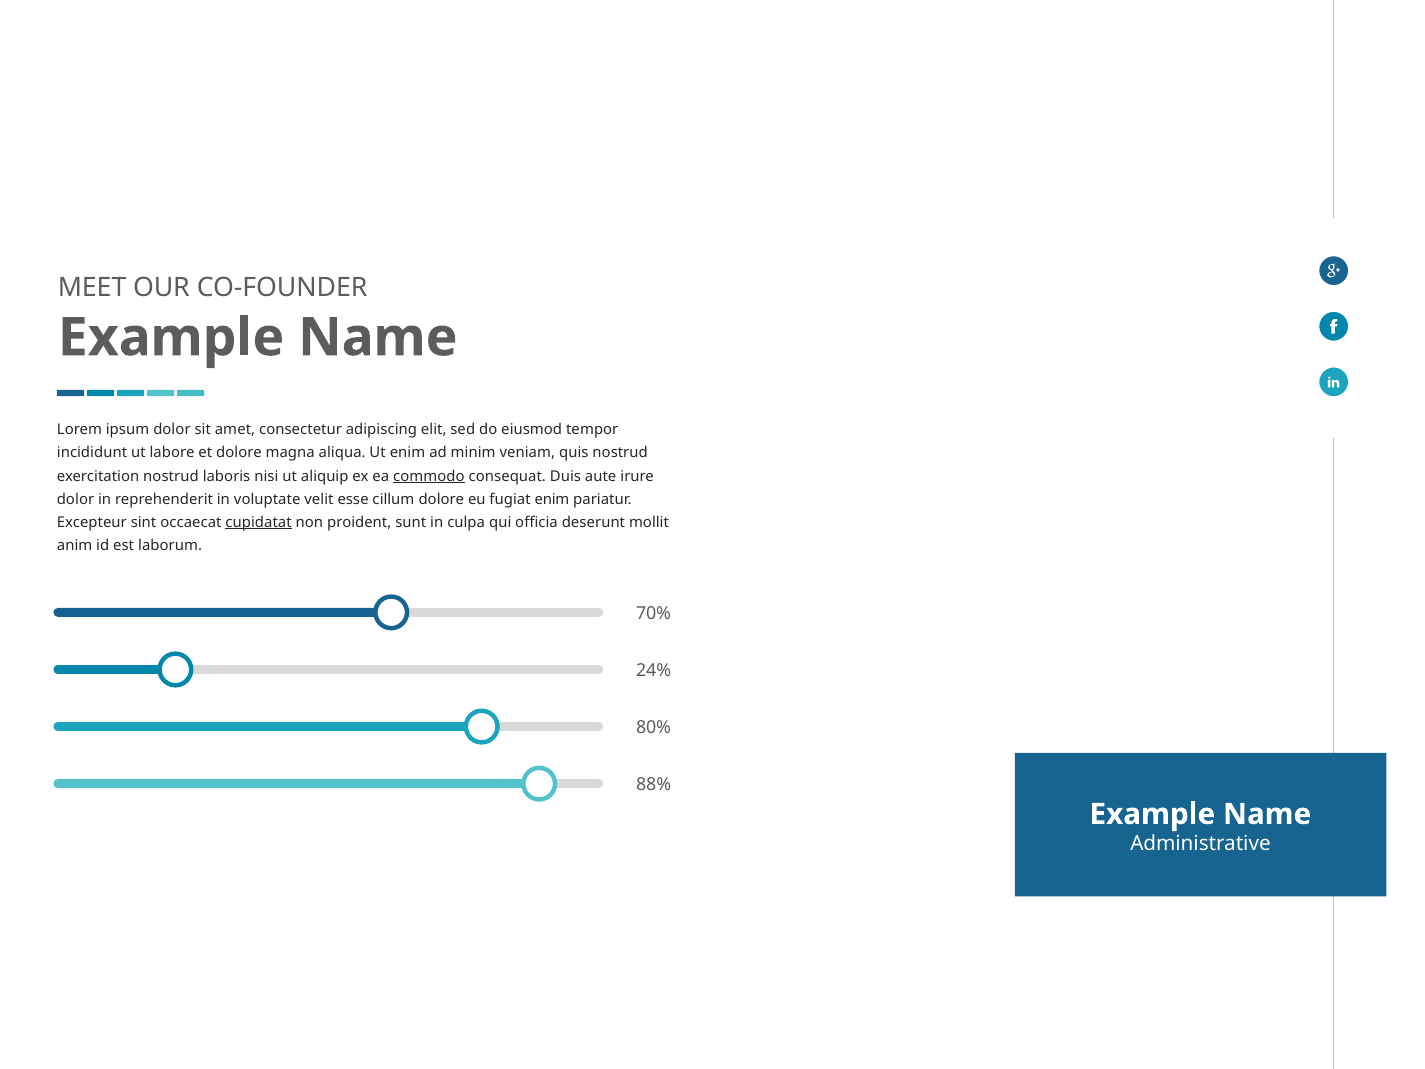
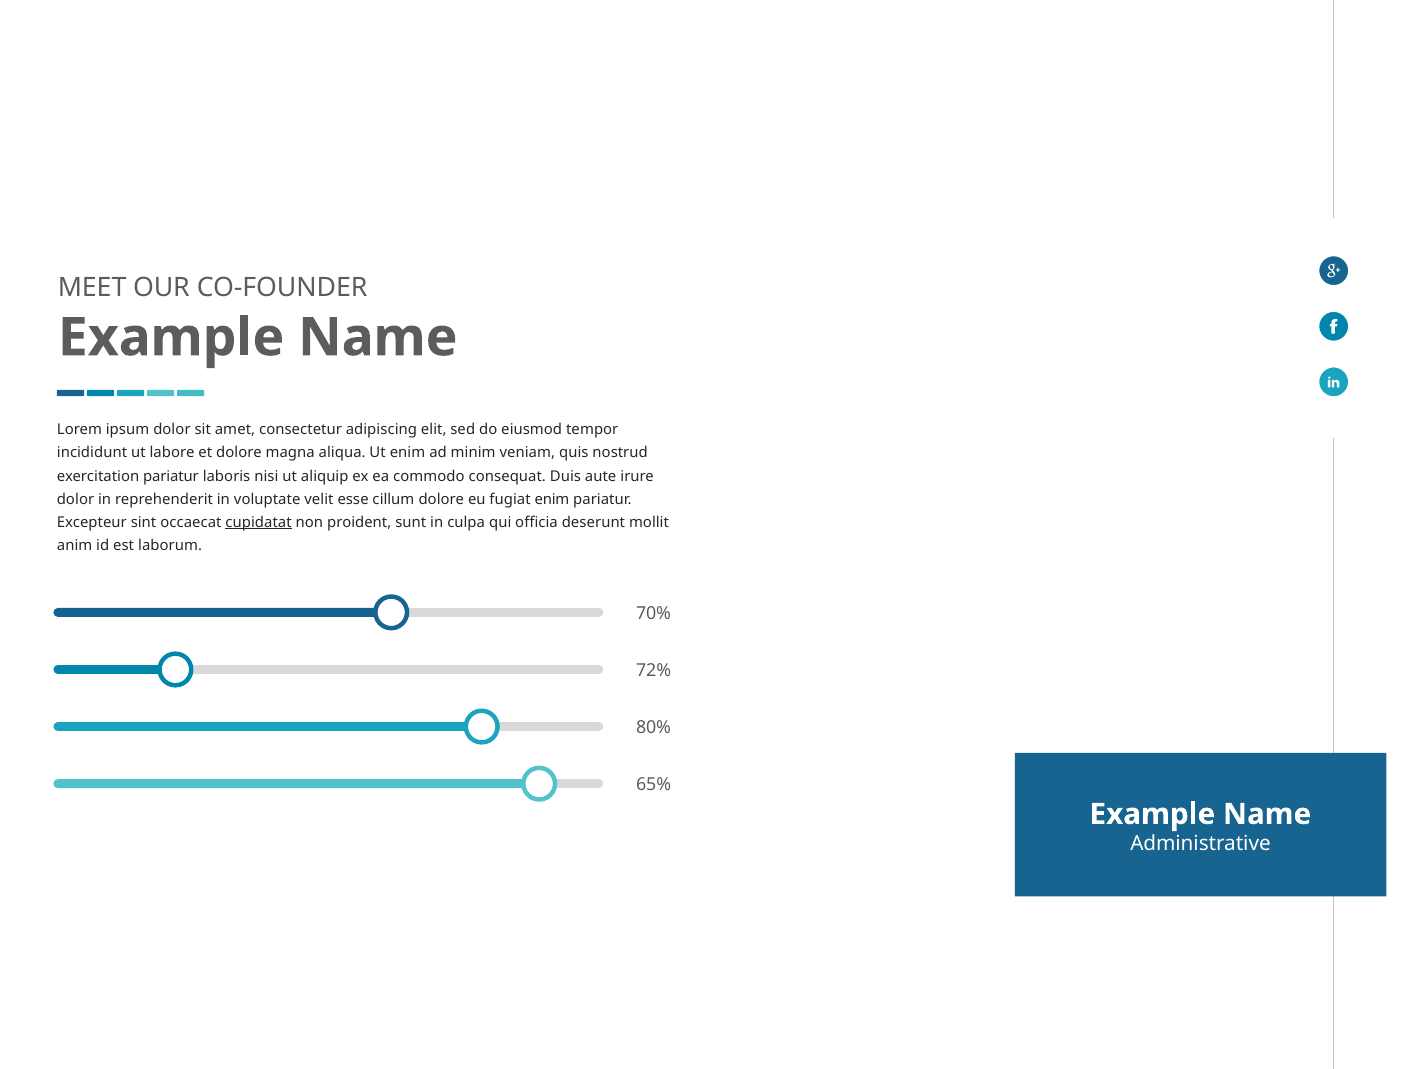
exercitation nostrud: nostrud -> pariatur
commodo underline: present -> none
24%: 24% -> 72%
88%: 88% -> 65%
